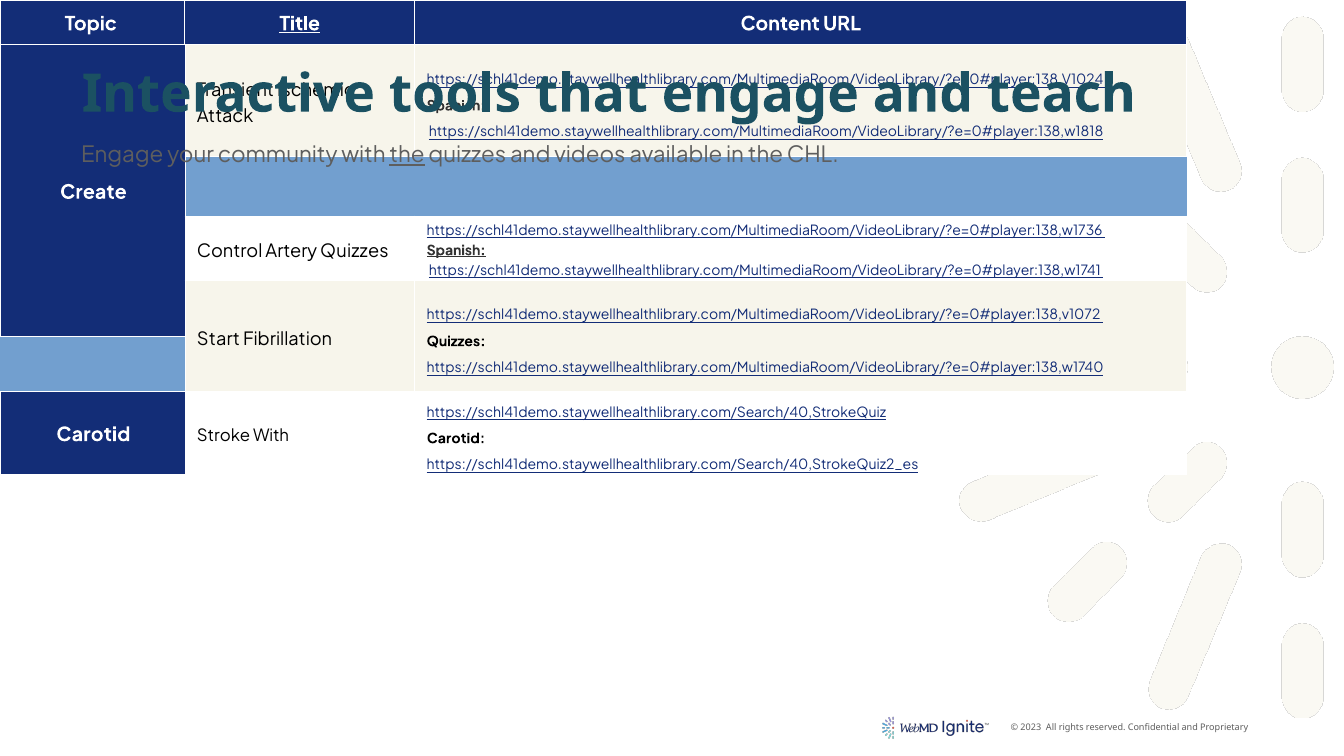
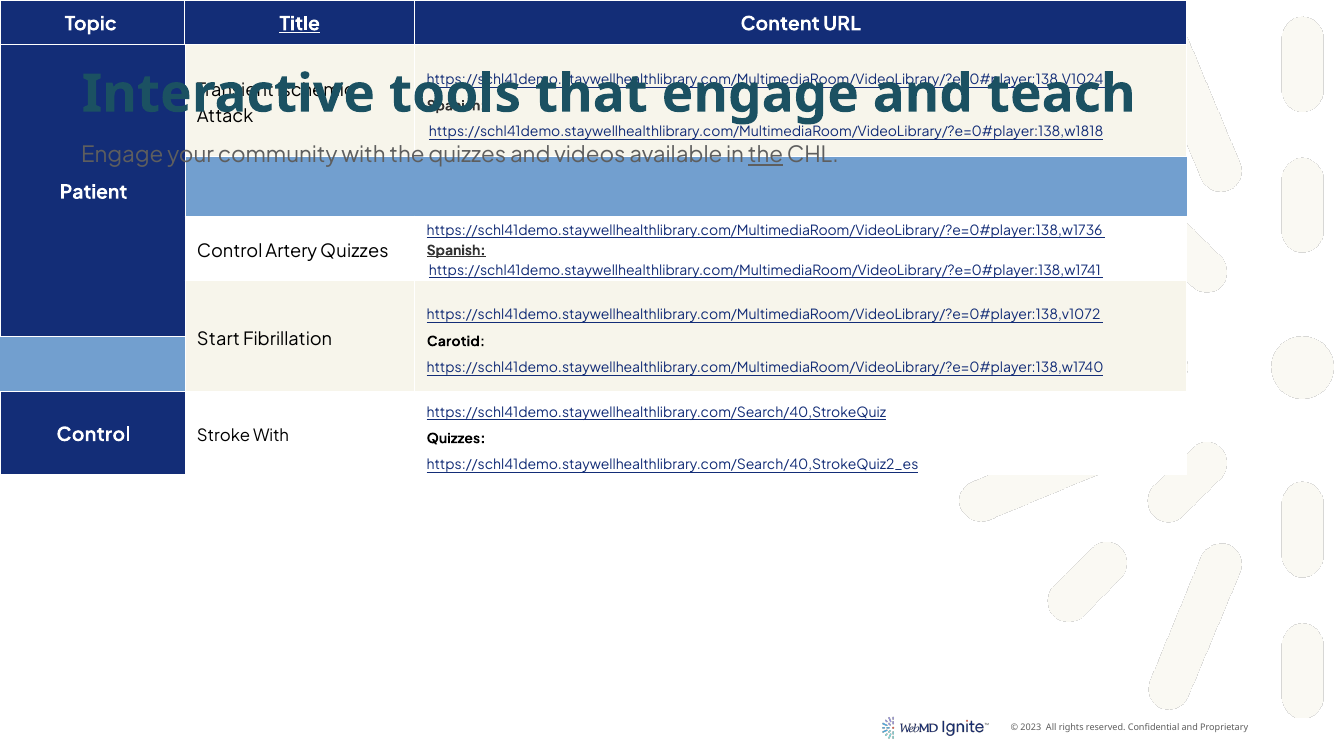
the at (407, 155) underline: present -> none
the at (765, 155) underline: none -> present
Create: Create -> Patient
Quizzes at (456, 342): Quizzes -> Carotid
Carotid at (93, 435): Carotid -> Control
Carotid at (456, 439): Carotid -> Quizzes
